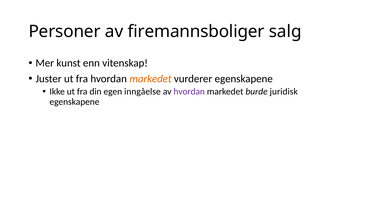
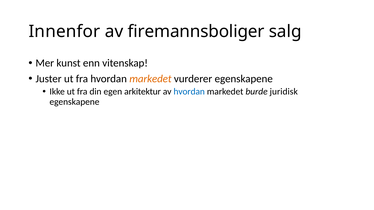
Personer: Personer -> Innenfor
inngåelse: inngåelse -> arkitektur
hvordan at (189, 92) colour: purple -> blue
